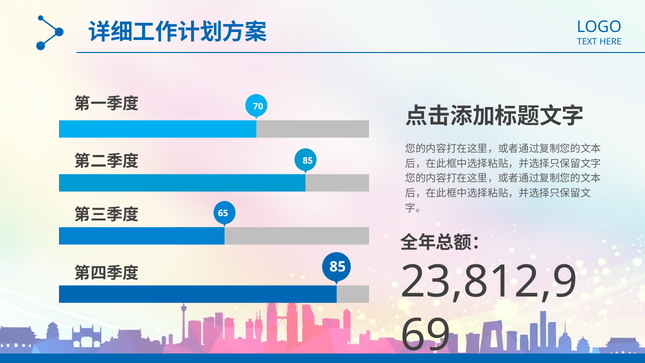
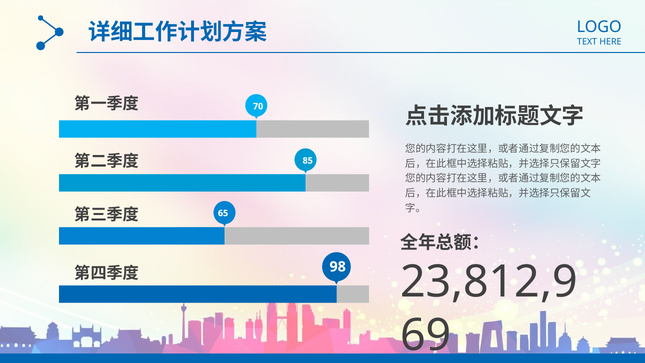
85 at (338, 267): 85 -> 98
